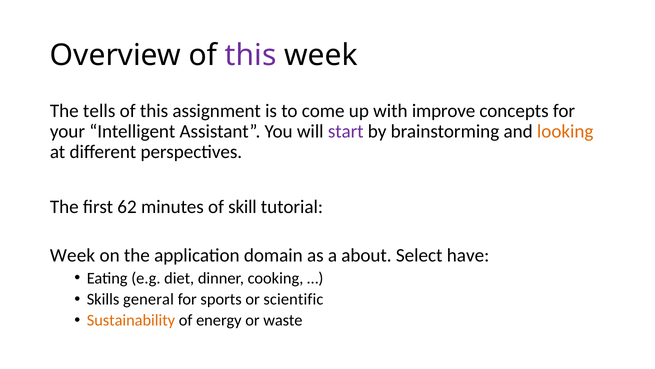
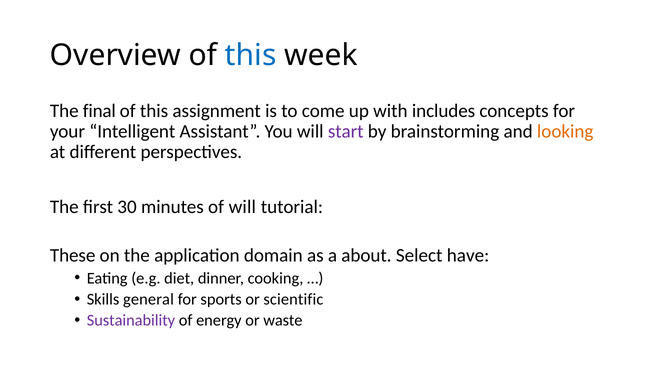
this at (251, 55) colour: purple -> blue
tells: tells -> final
improve: improve -> includes
62: 62 -> 30
of skill: skill -> will
Week at (73, 255): Week -> These
Sustainability colour: orange -> purple
